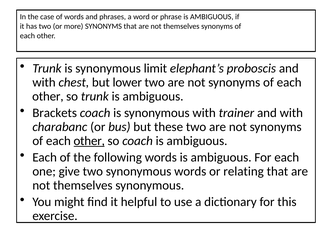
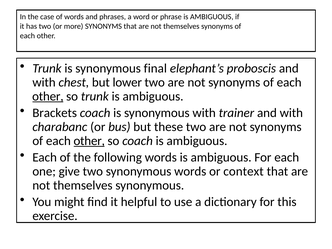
limit: limit -> final
other at (48, 96) underline: none -> present
relating: relating -> context
